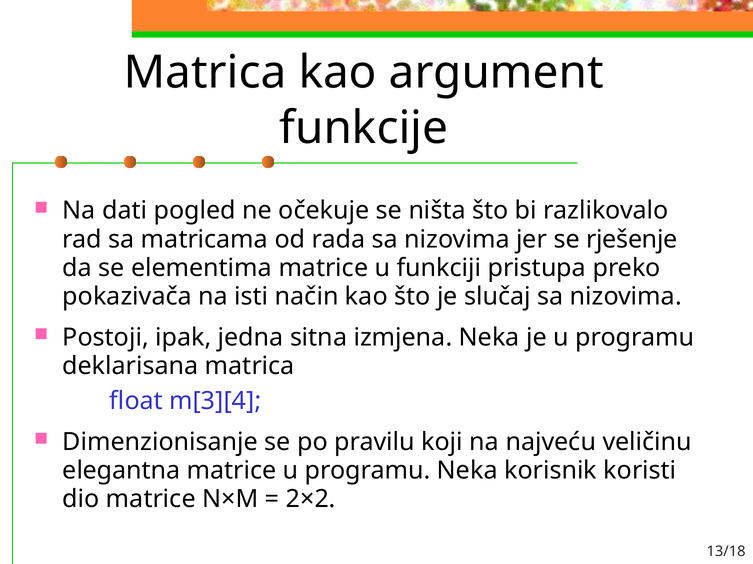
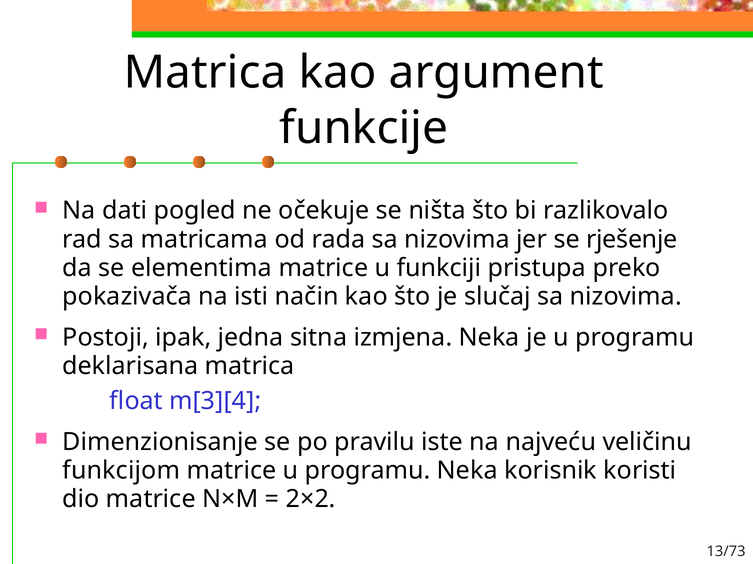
koji: koji -> iste
elegantna: elegantna -> funkcijom
13/18: 13/18 -> 13/73
